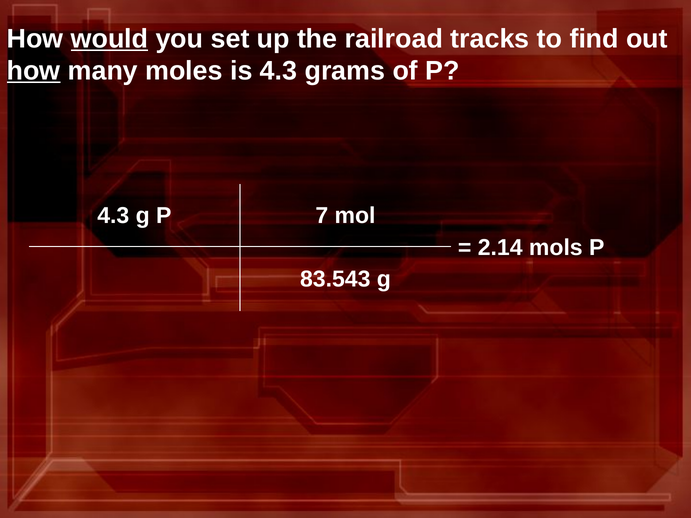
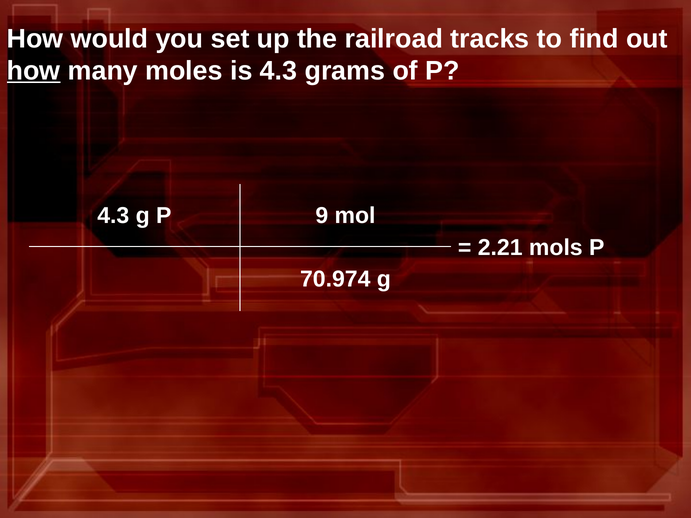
would underline: present -> none
7: 7 -> 9
2.14: 2.14 -> 2.21
83.543: 83.543 -> 70.974
